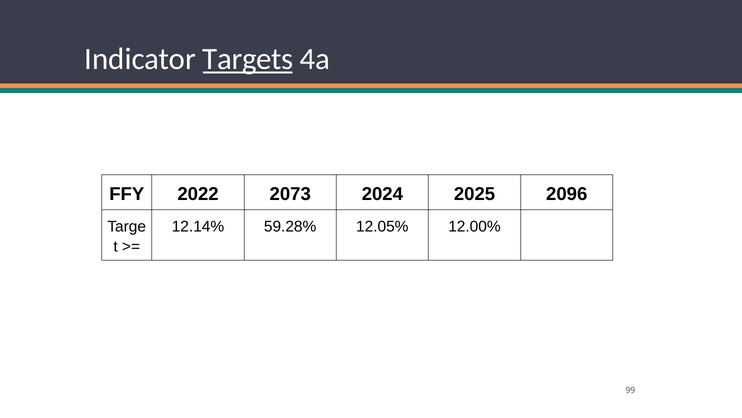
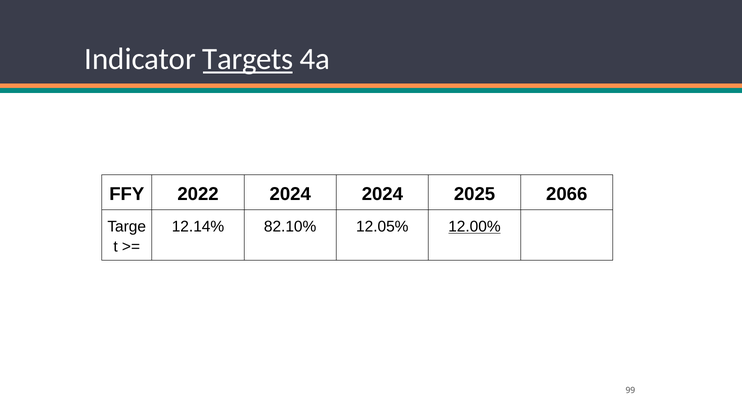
2022 2073: 2073 -> 2024
2096: 2096 -> 2066
59.28%: 59.28% -> 82.10%
12.00% underline: none -> present
